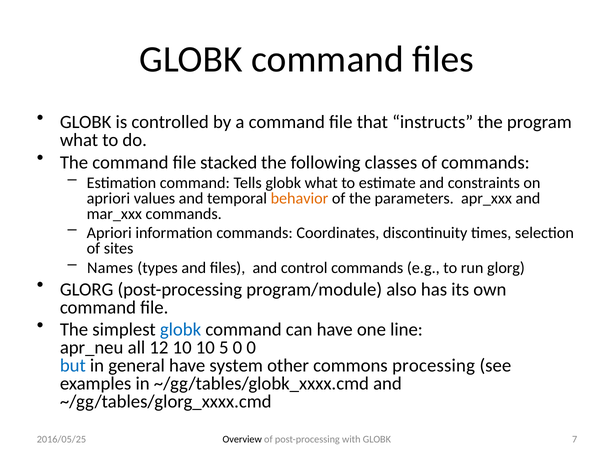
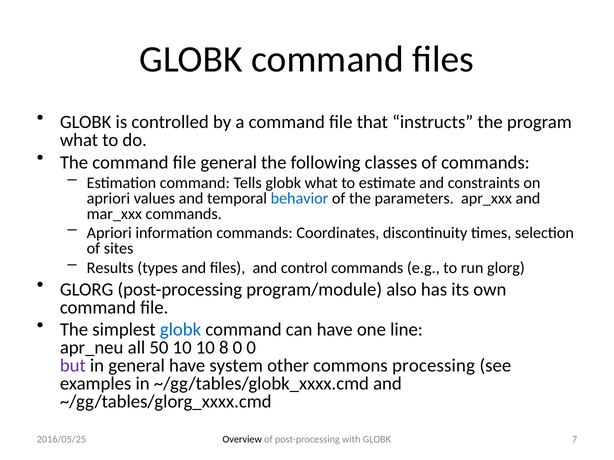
file stacked: stacked -> general
behavior colour: orange -> blue
Names: Names -> Results
12: 12 -> 50
5: 5 -> 8
but colour: blue -> purple
